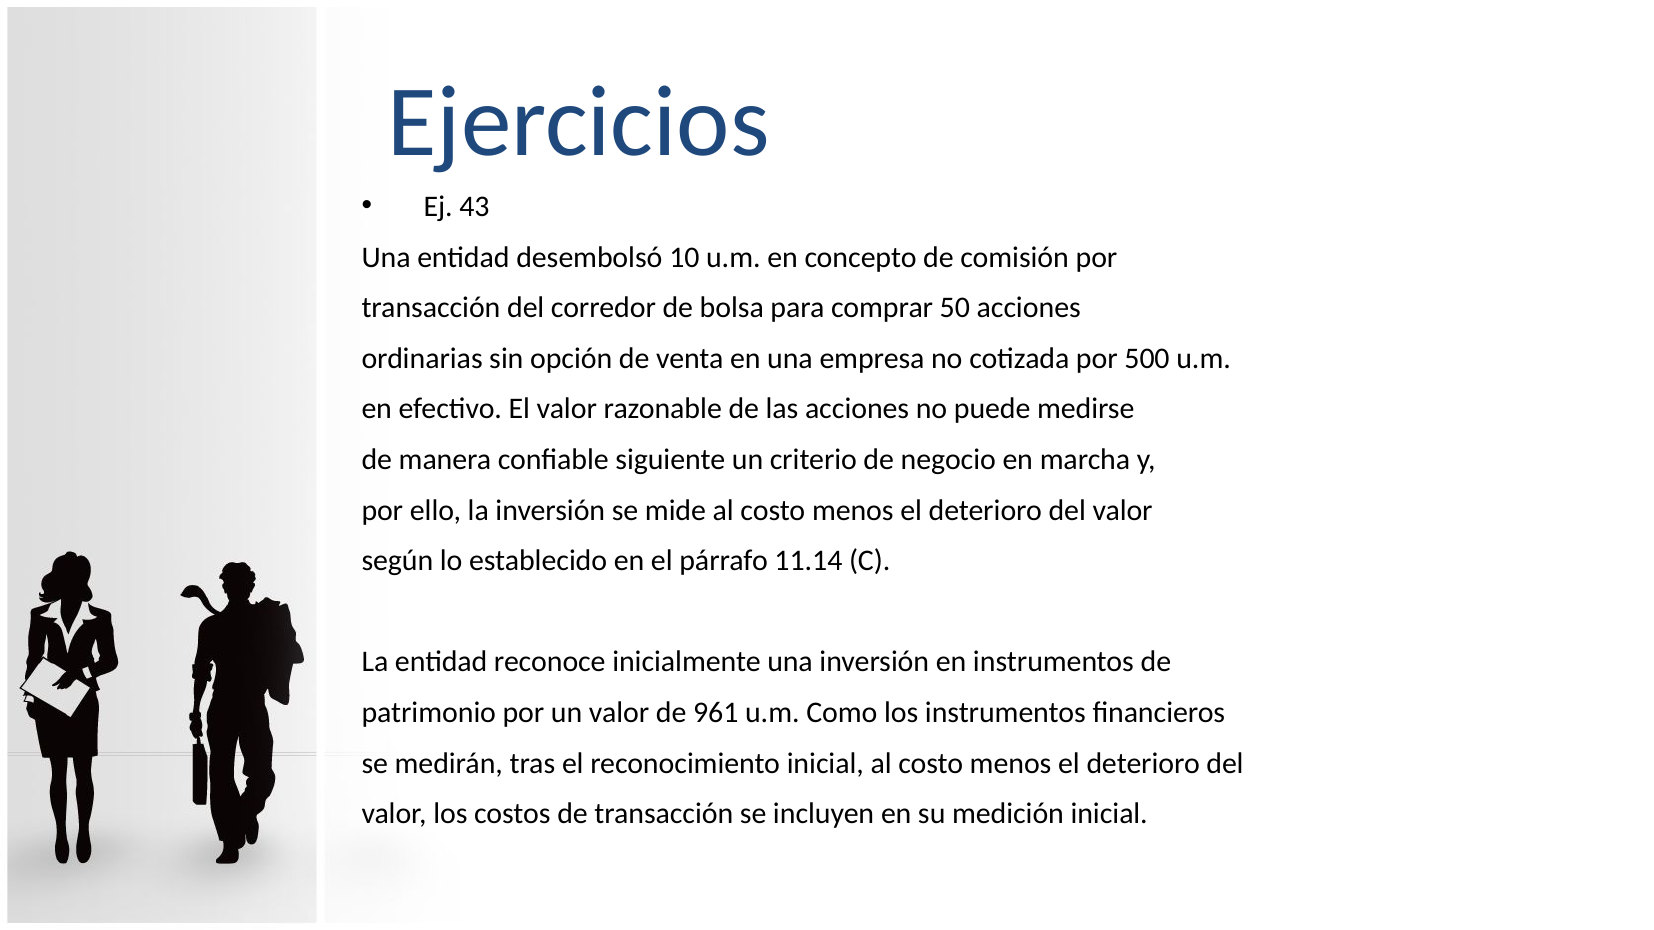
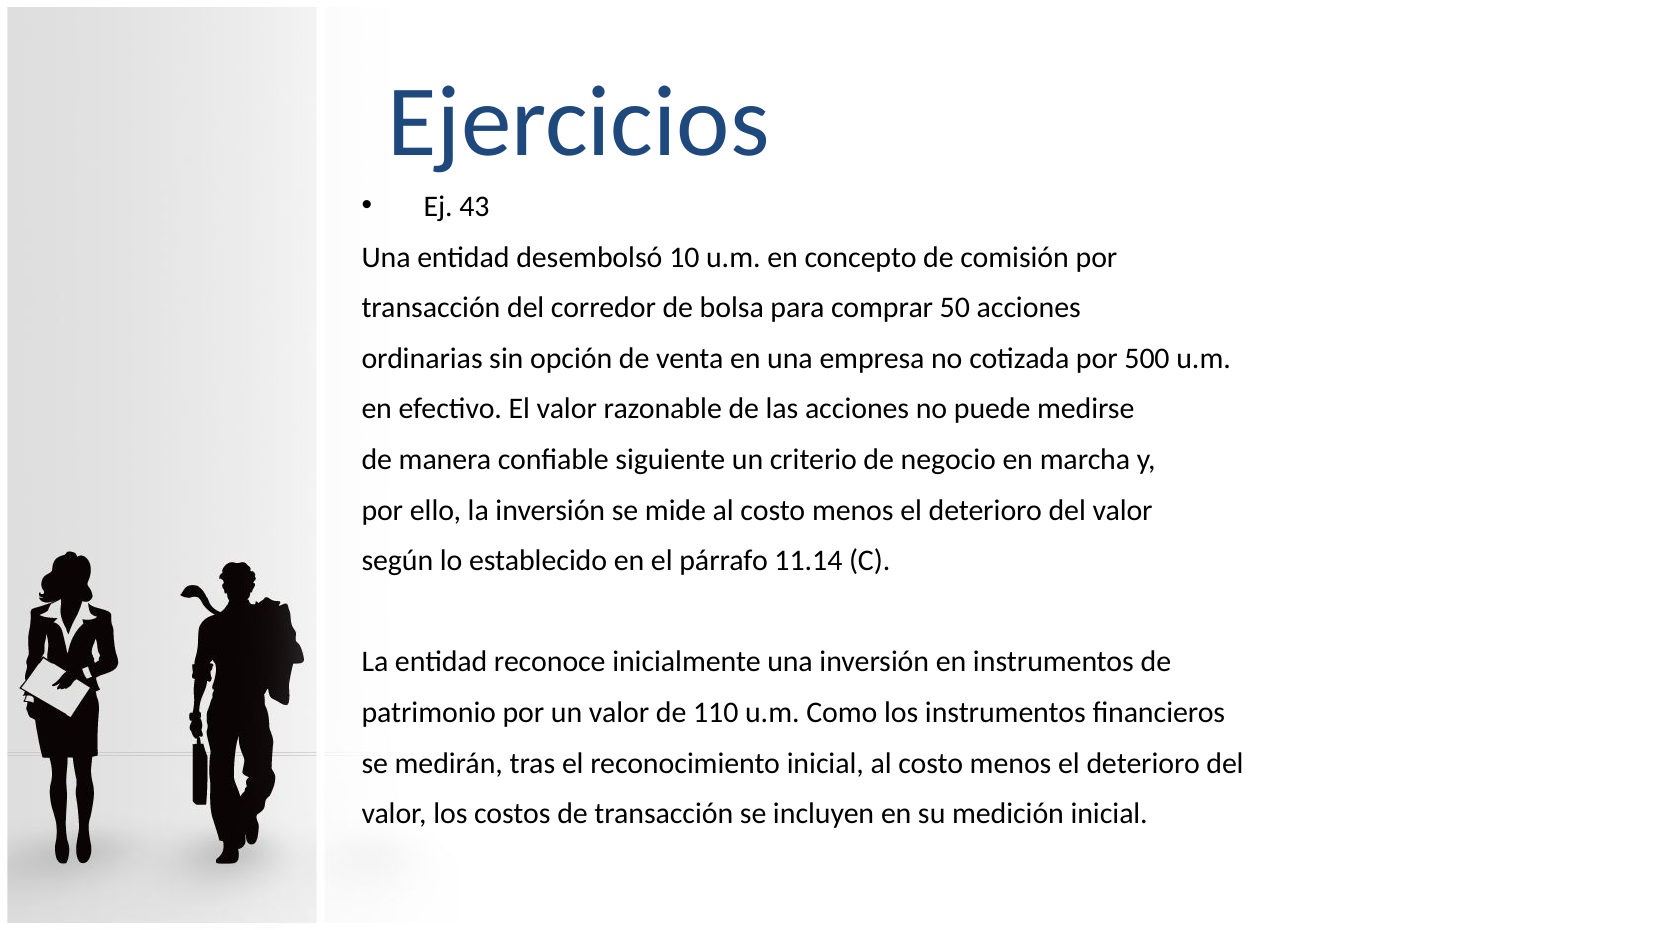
961: 961 -> 110
